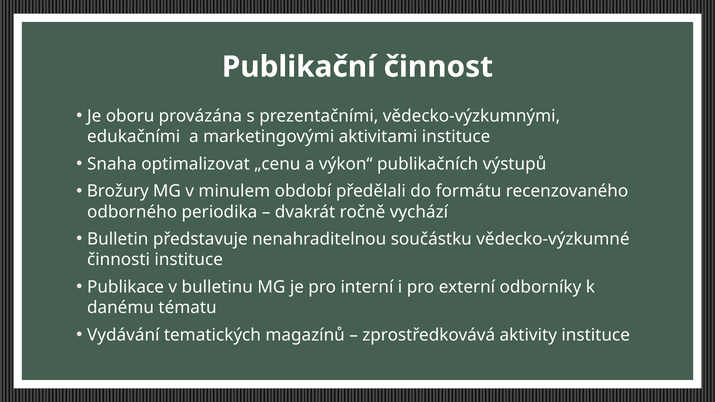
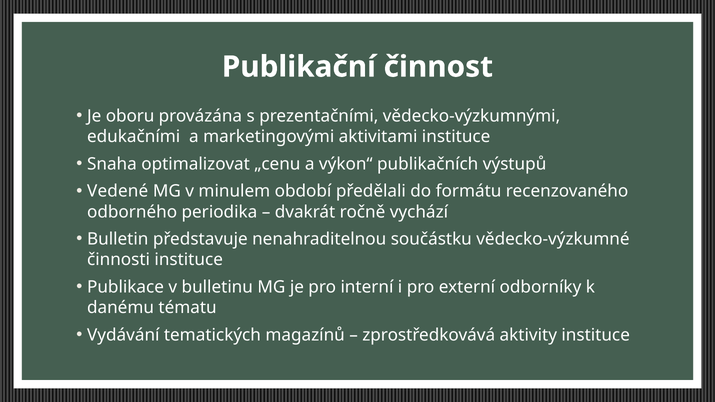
Brožury: Brožury -> Vedené
